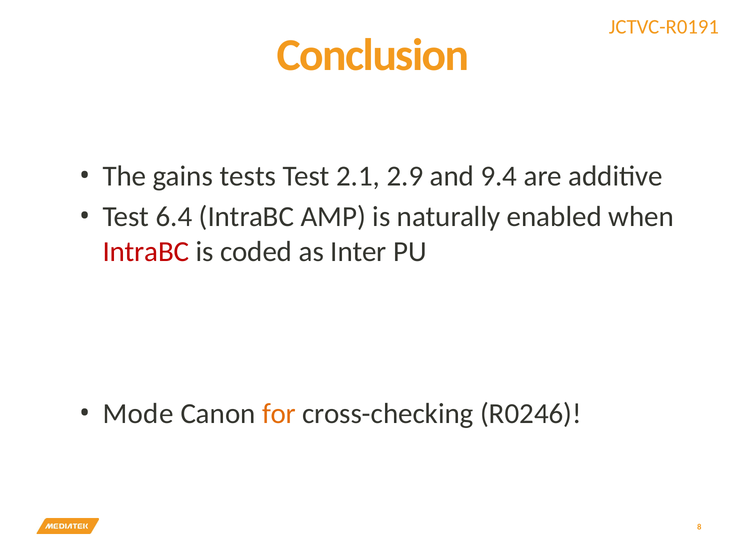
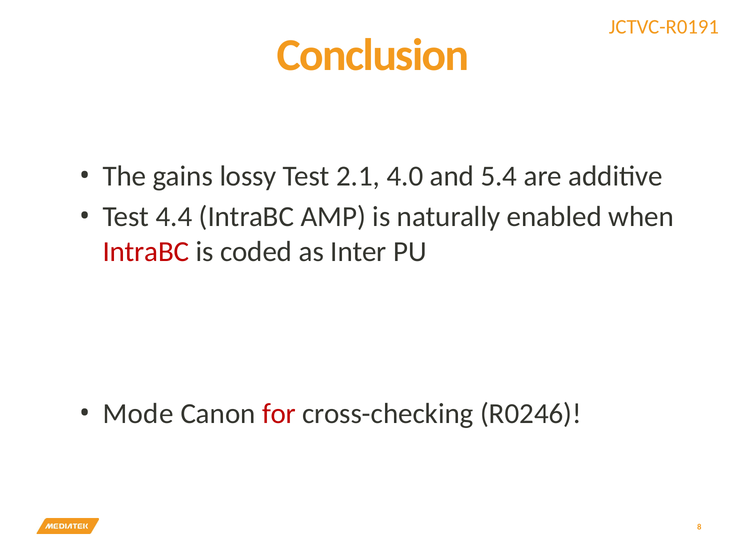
tests: tests -> lossy
2.9: 2.9 -> 4.0
9.4: 9.4 -> 5.4
6.4: 6.4 -> 4.4
for colour: orange -> red
